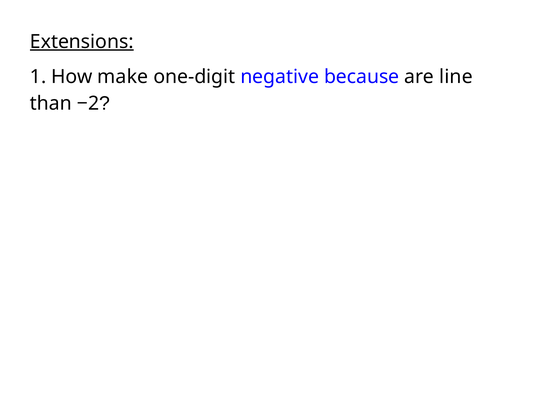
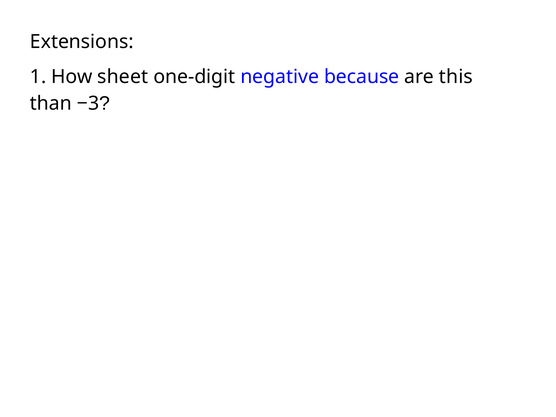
Extensions underline: present -> none
make: make -> sheet
line: line -> this
−2: −2 -> −3
